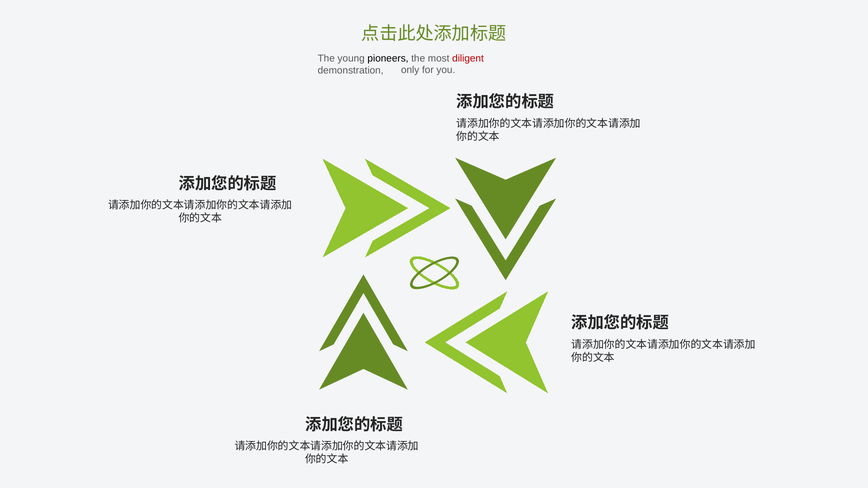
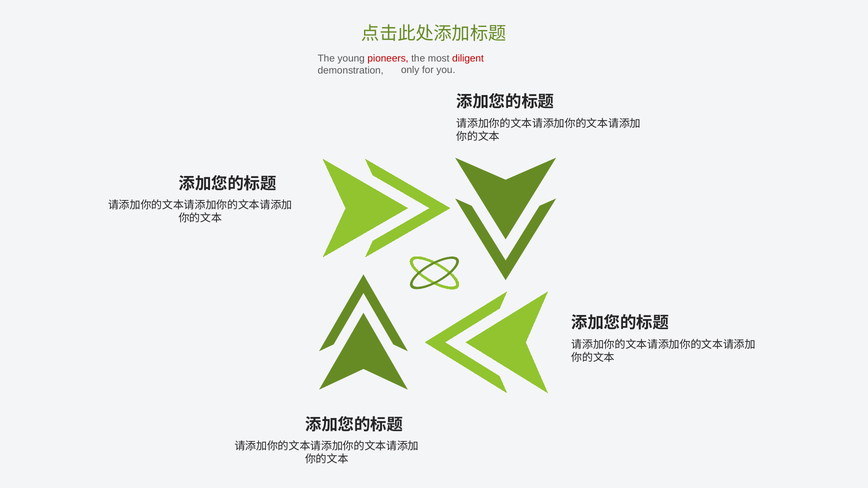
pioneers colour: black -> red
